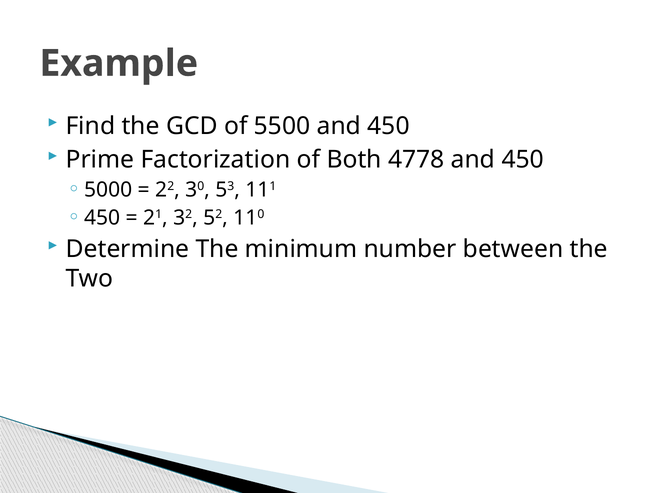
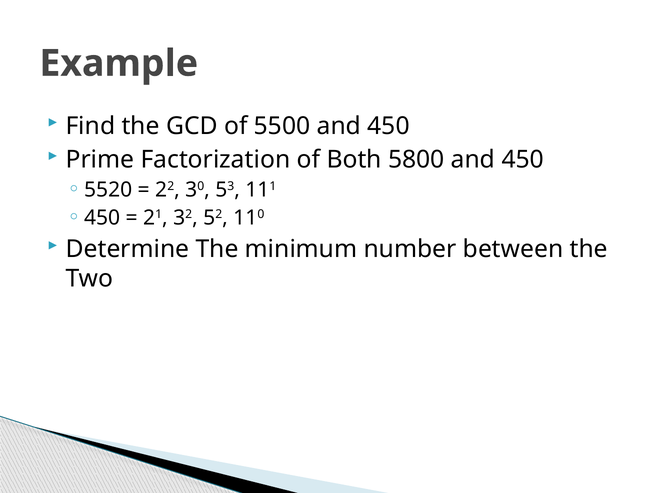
4778: 4778 -> 5800
5000: 5000 -> 5520
